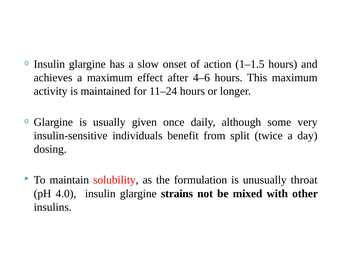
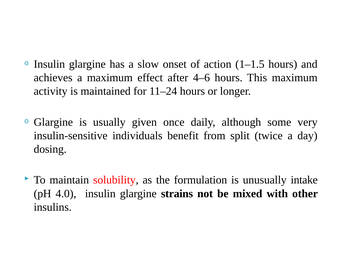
throat: throat -> intake
